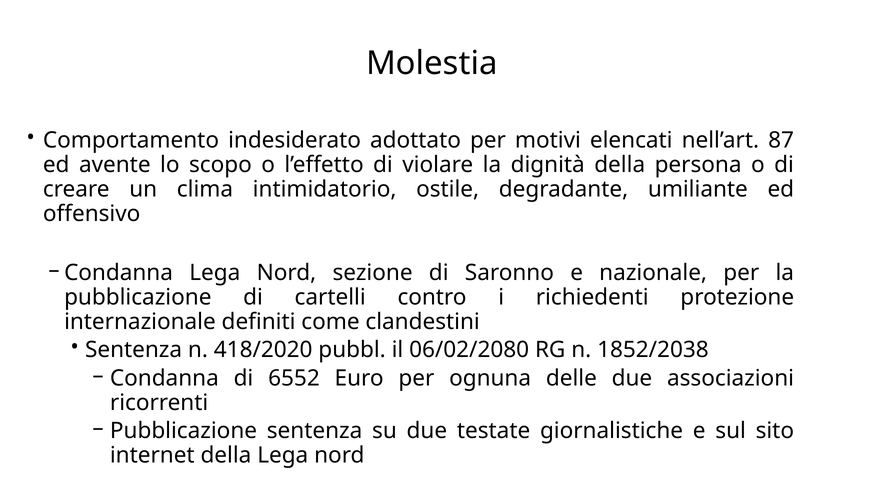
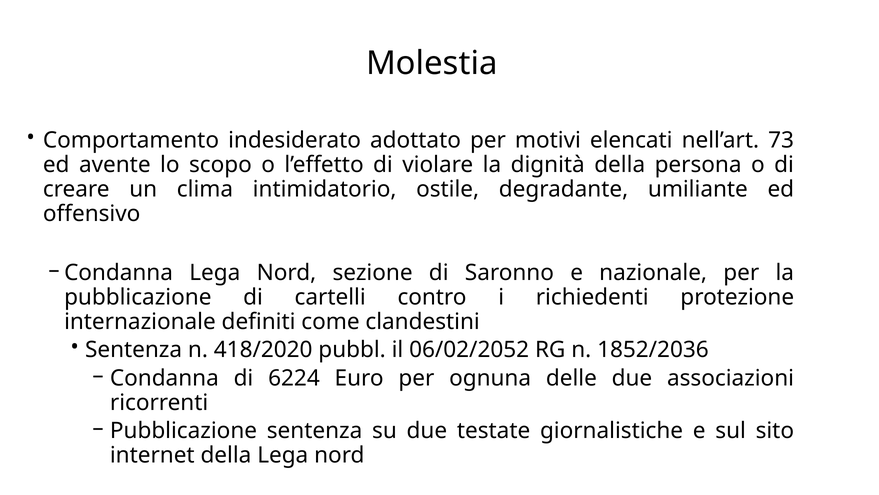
87: 87 -> 73
06/02/2080: 06/02/2080 -> 06/02/2052
1852/2038: 1852/2038 -> 1852/2036
6552: 6552 -> 6224
